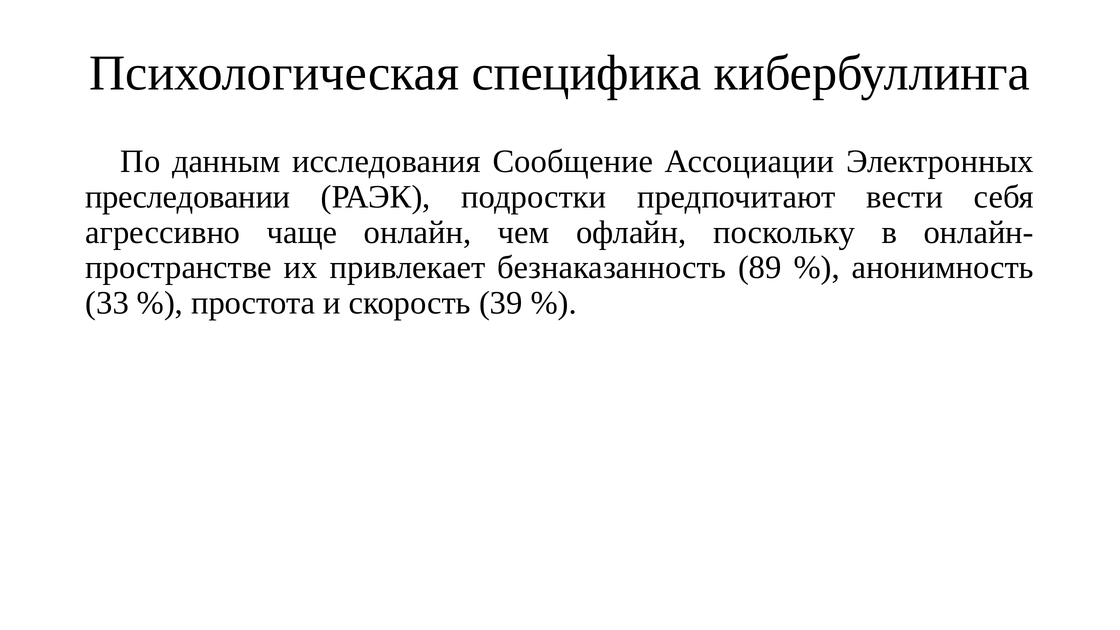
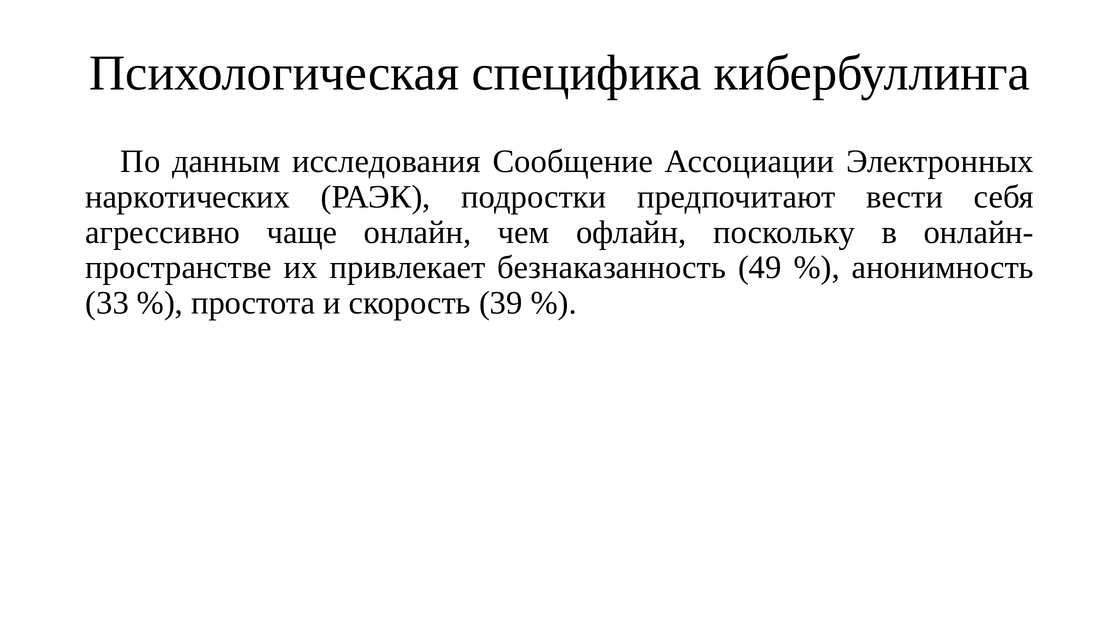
преследовании: преследовании -> наркотических
89: 89 -> 49
